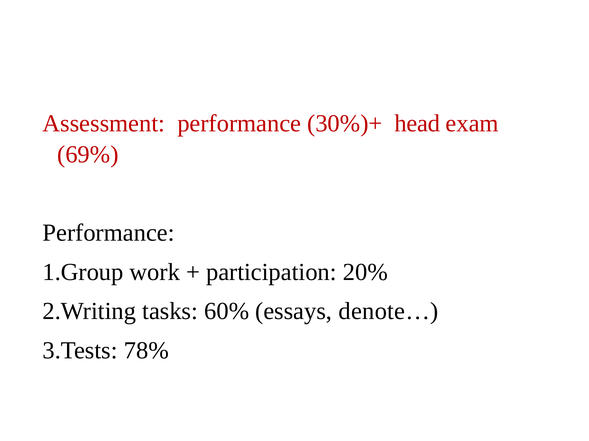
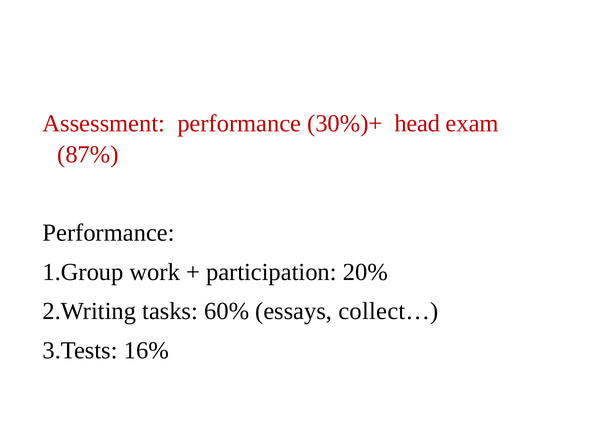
69%: 69% -> 87%
denote…: denote… -> collect…
78%: 78% -> 16%
